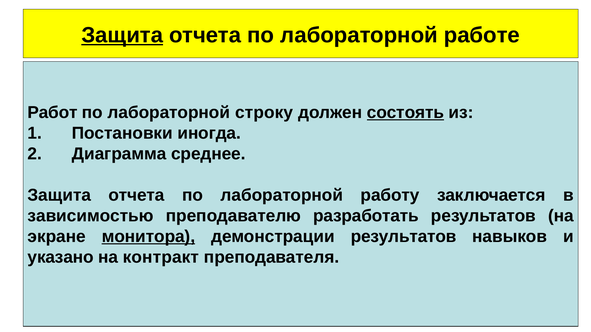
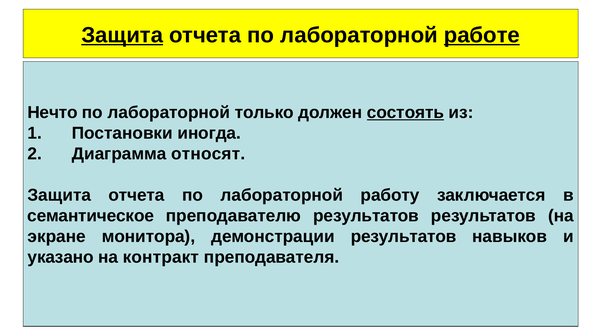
работе underline: none -> present
Работ: Работ -> Нечто
строку: строку -> только
среднее: среднее -> относят
зависимостью: зависимостью -> семантическое
преподавателю разработать: разработать -> результатов
монитора underline: present -> none
